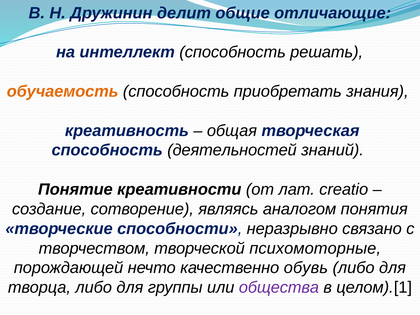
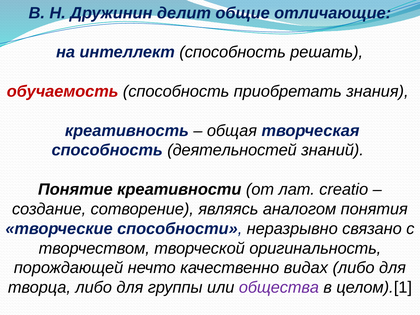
обучаемость colour: orange -> red
психомоторные: психомоторные -> оригинальность
обувь: обувь -> видах
